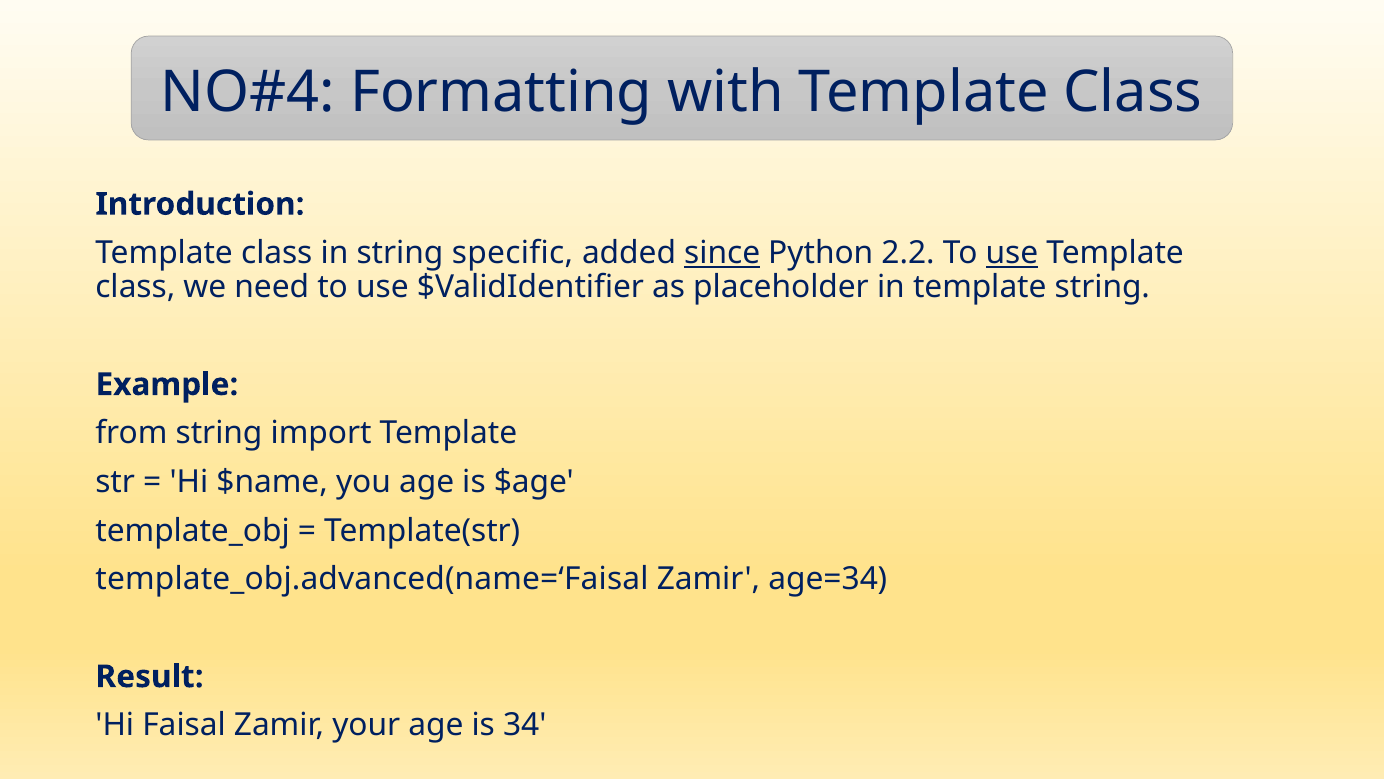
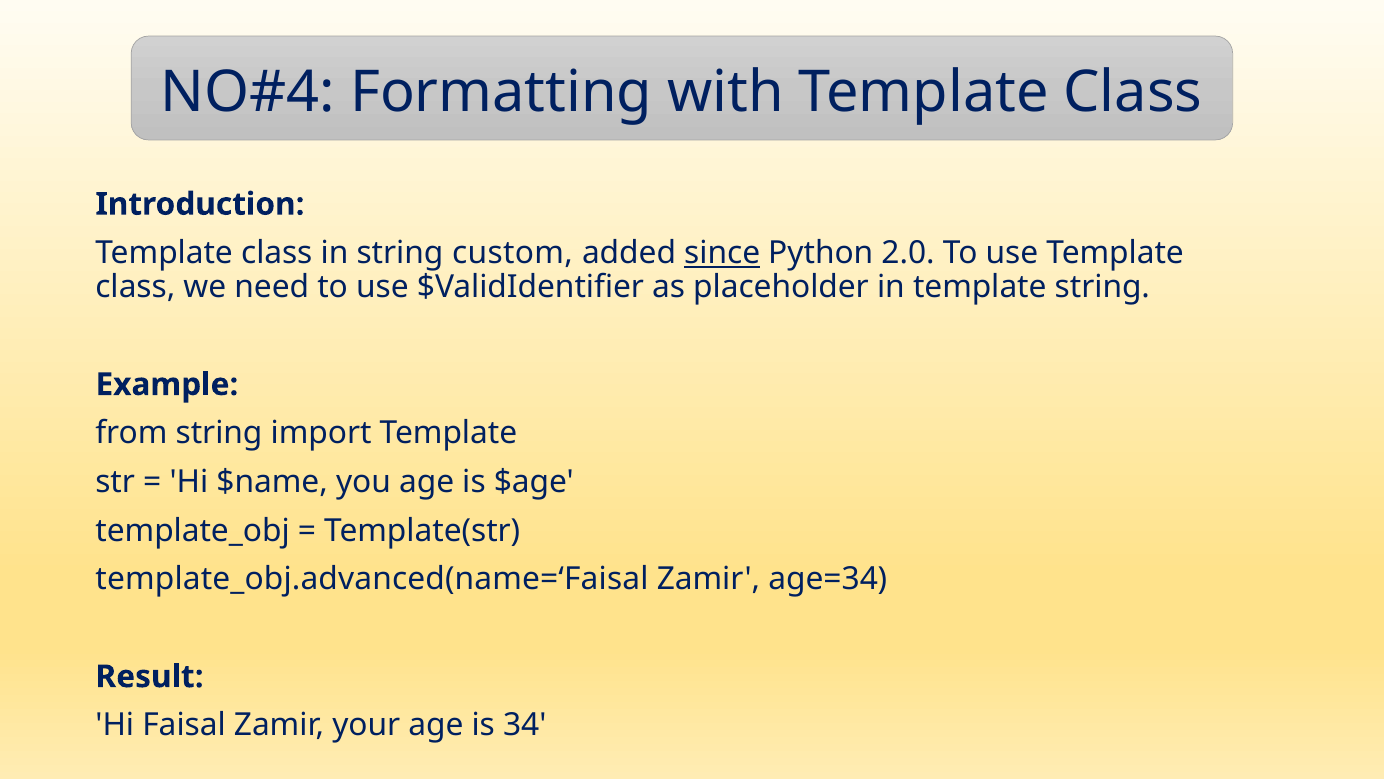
specific: specific -> custom
2.2: 2.2 -> 2.0
use at (1012, 253) underline: present -> none
